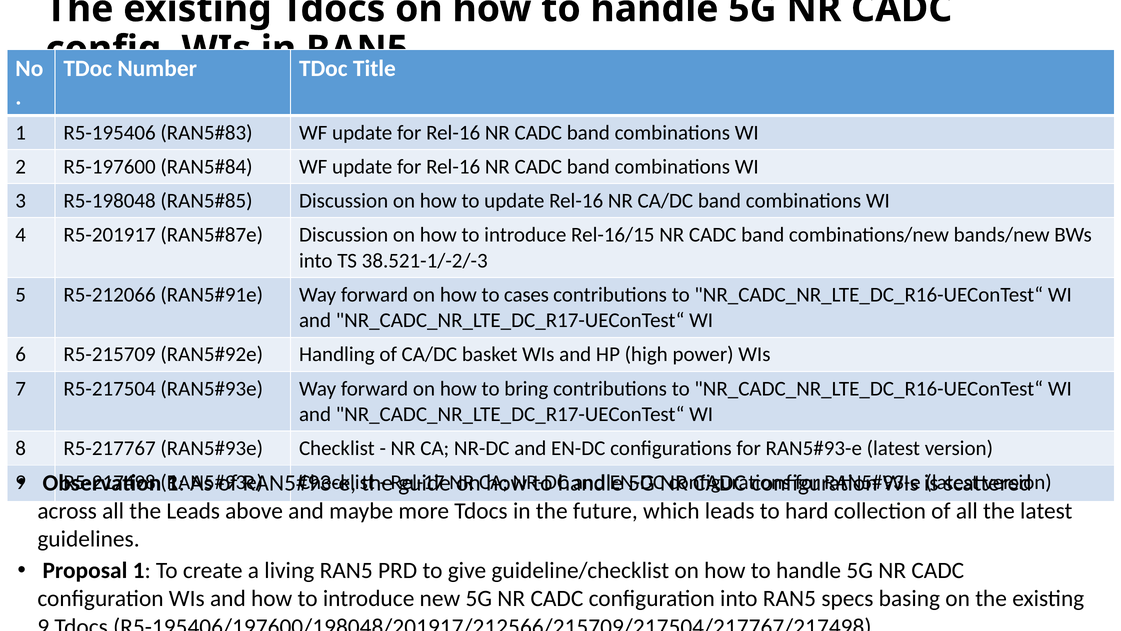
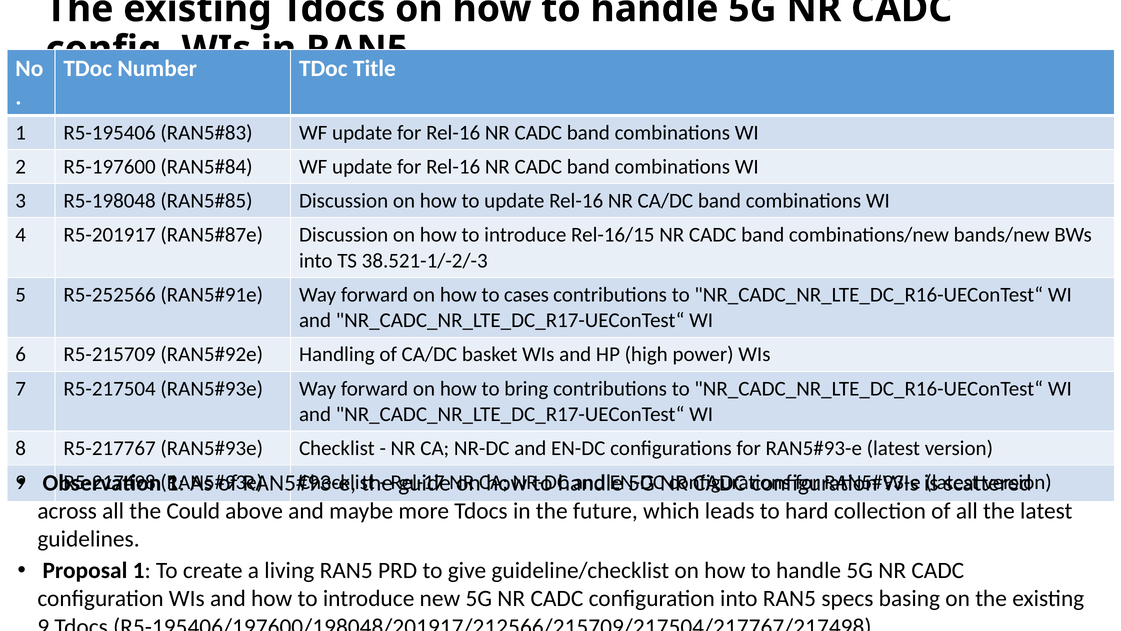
R5-212066: R5-212066 -> R5-252566
the Leads: Leads -> Could
